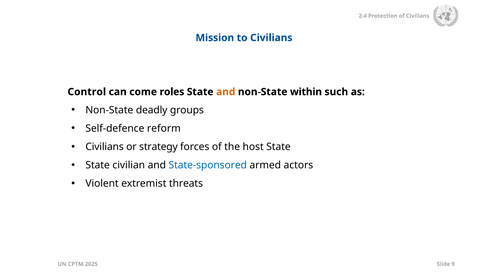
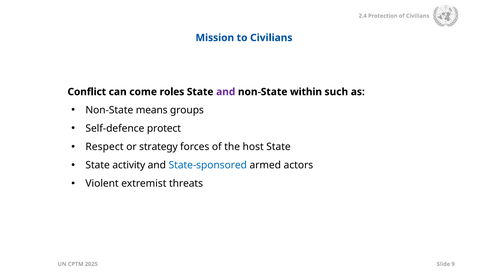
Control: Control -> Conflict
and at (226, 92) colour: orange -> purple
deadly: deadly -> means
reform: reform -> protect
Civilians at (105, 147): Civilians -> Respect
civilian: civilian -> activity
